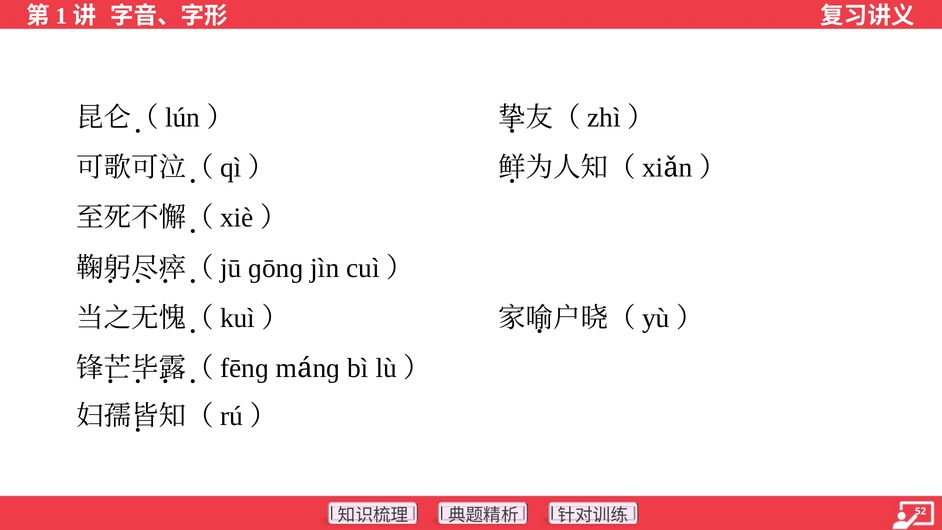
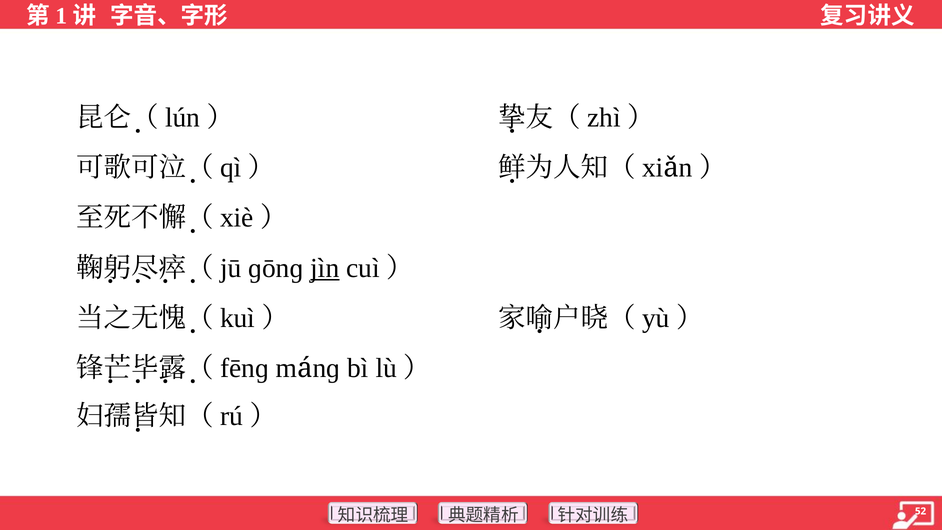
jìn underline: none -> present
